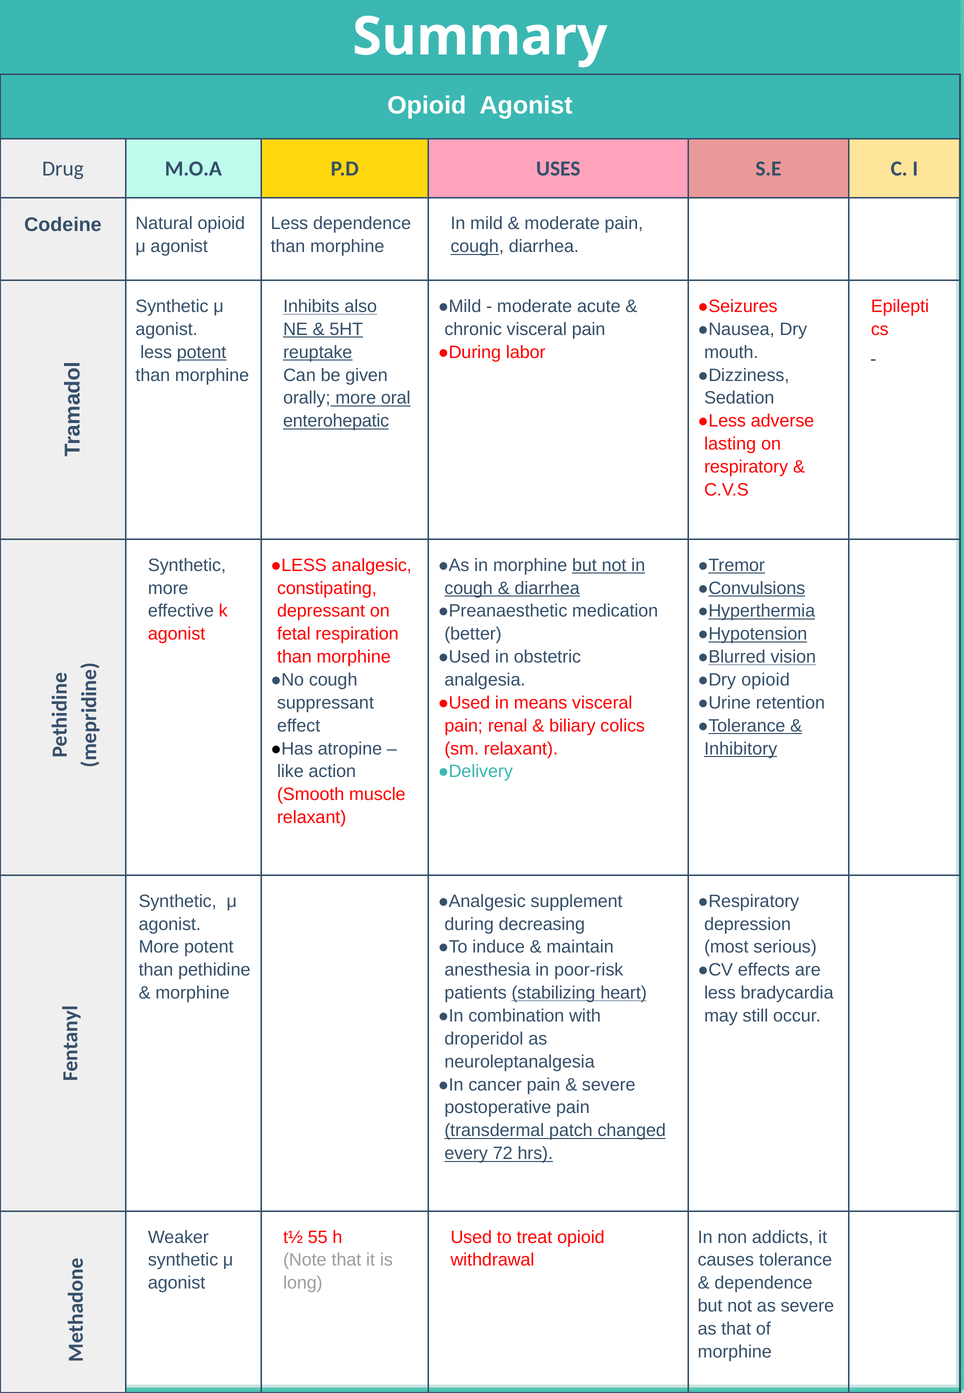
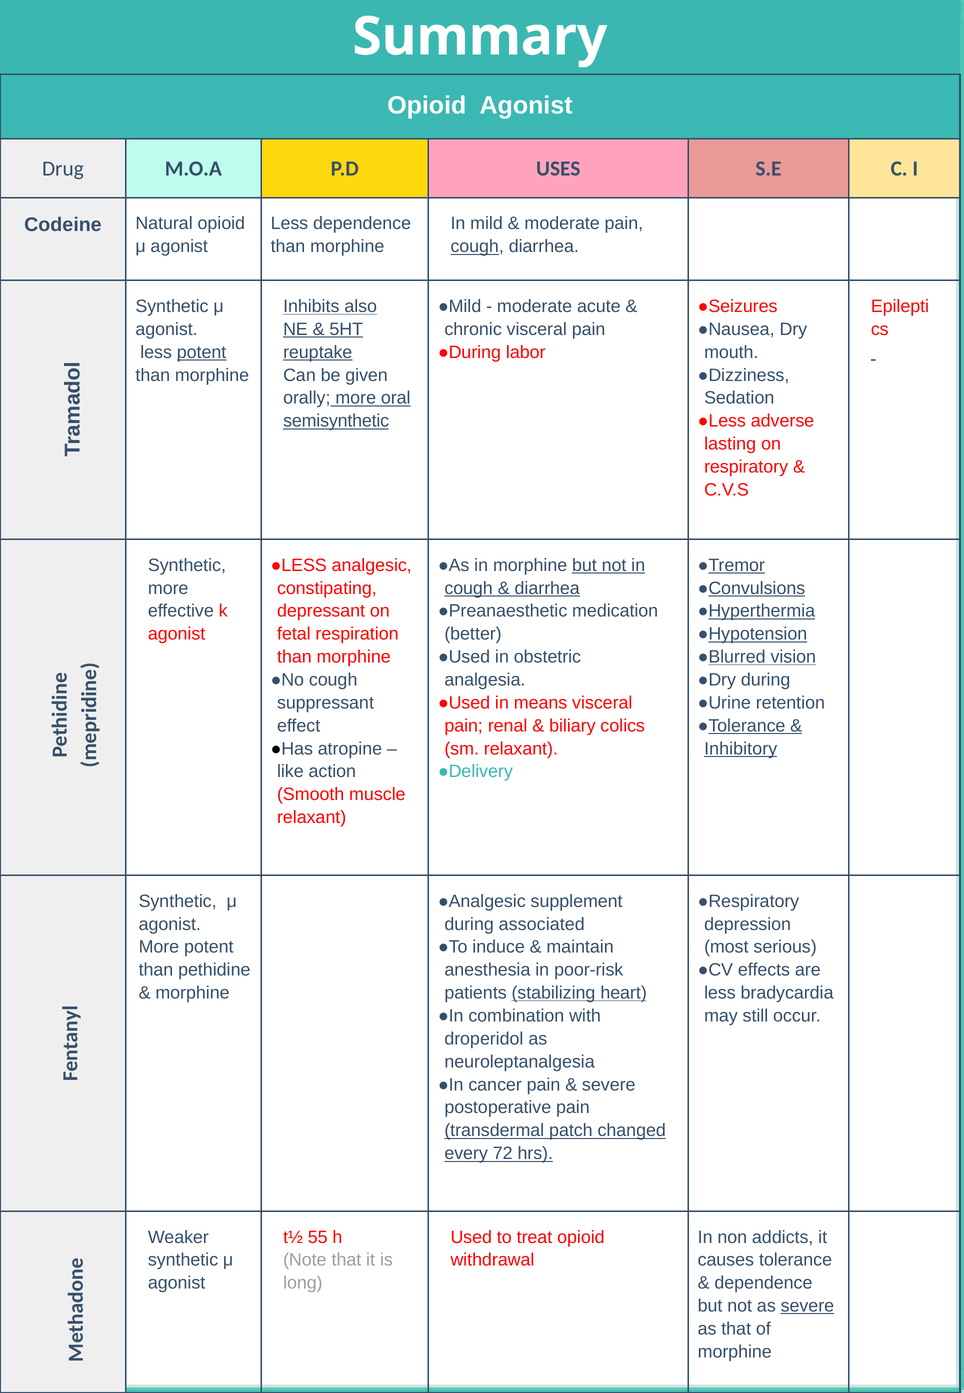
enterohepatic: enterohepatic -> semisynthetic
opioid at (766, 680): opioid -> during
decreasing: decreasing -> associated
severe at (807, 1305) underline: none -> present
